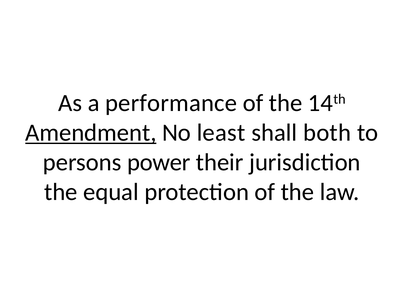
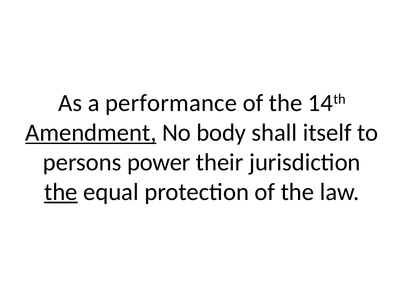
least: least -> body
both: both -> itself
the at (61, 192) underline: none -> present
